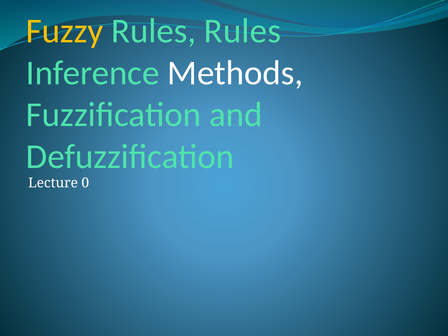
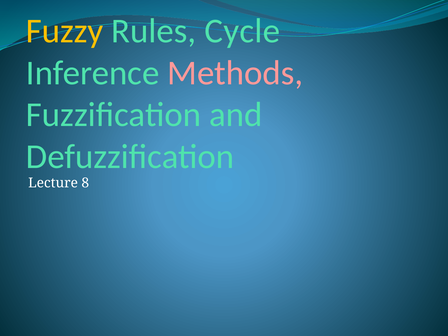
Rules Rules: Rules -> Cycle
Methods colour: white -> pink
0: 0 -> 8
